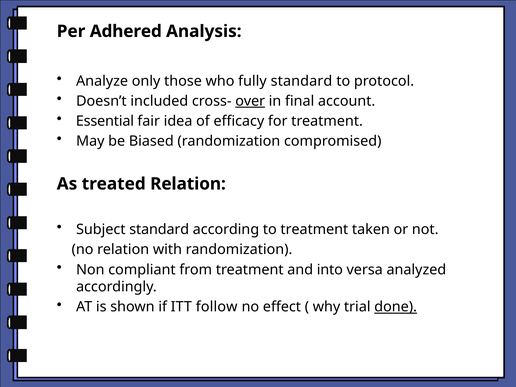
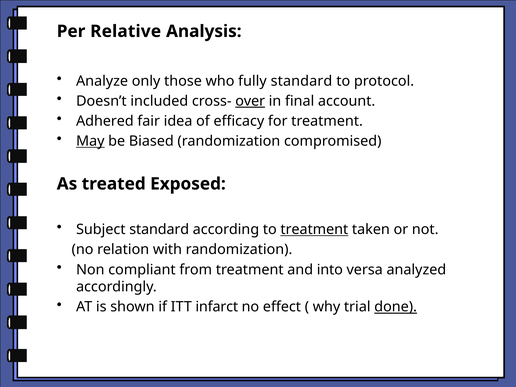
Adhered: Adhered -> Relative
Essential: Essential -> Adhered
May underline: none -> present
treated Relation: Relation -> Exposed
treatment at (314, 229) underline: none -> present
follow: follow -> infarct
